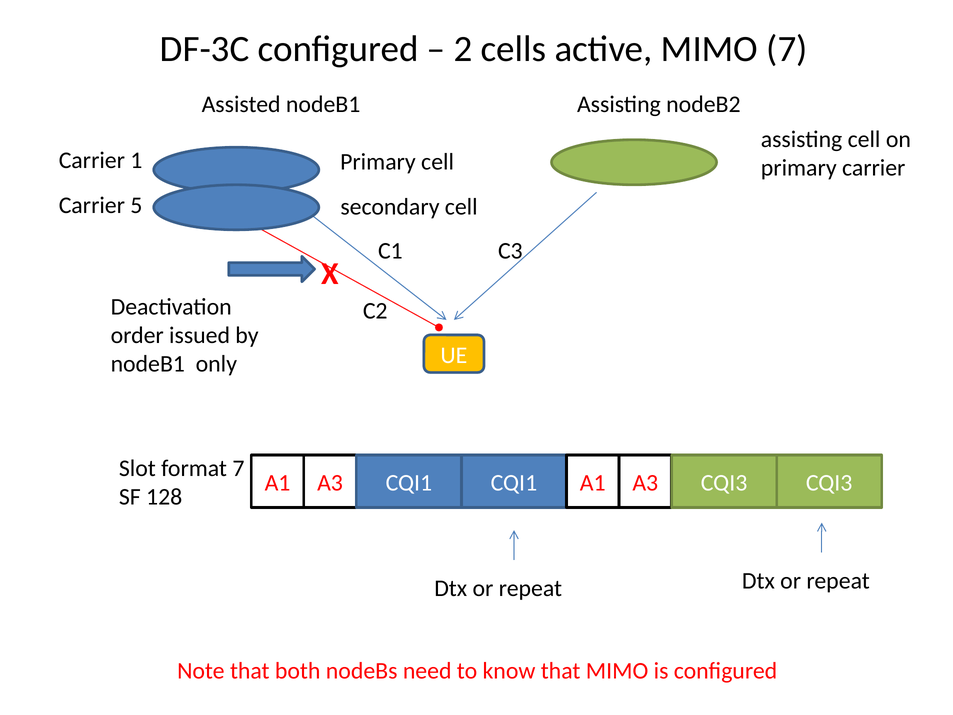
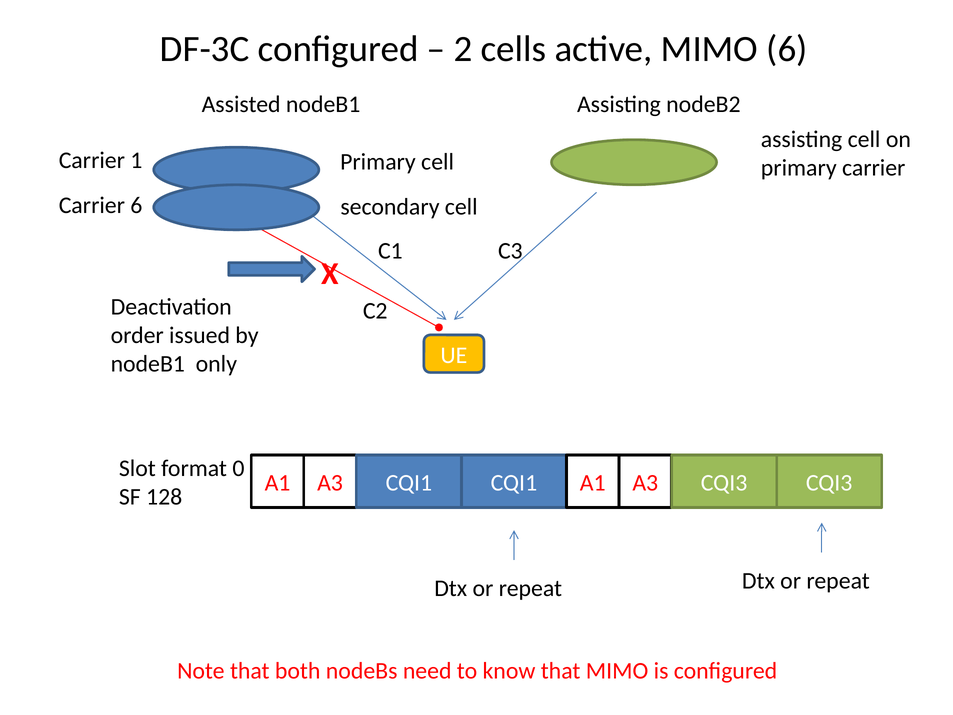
MIMO 7: 7 -> 6
Carrier 5: 5 -> 6
format 7: 7 -> 0
